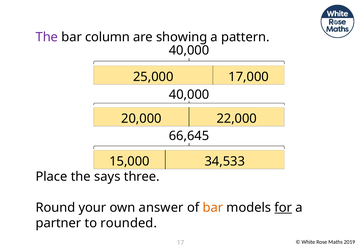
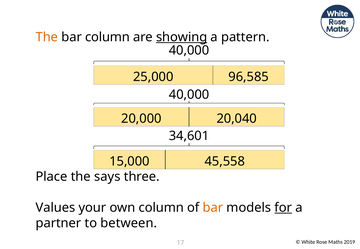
The at (47, 37) colour: purple -> orange
showing underline: none -> present
17,000: 17,000 -> 96,585
22,000: 22,000 -> 20,040
66,645: 66,645 -> 34,601
34,533: 34,533 -> 45,558
Round: Round -> Values
own answer: answer -> column
rounded: rounded -> between
